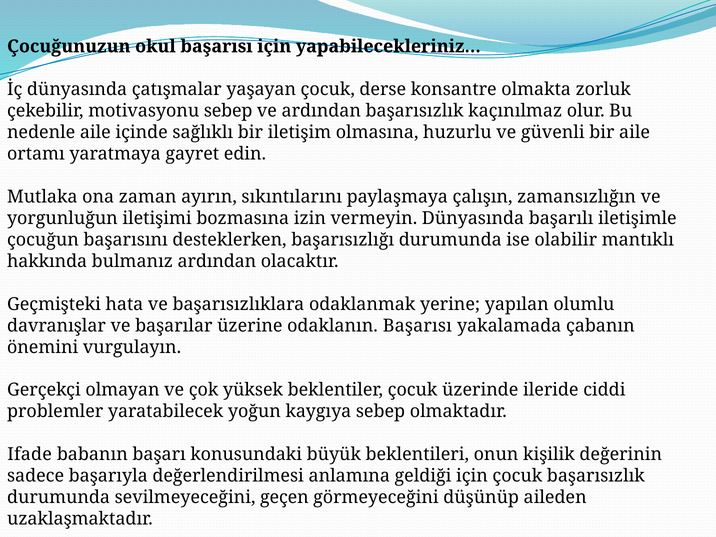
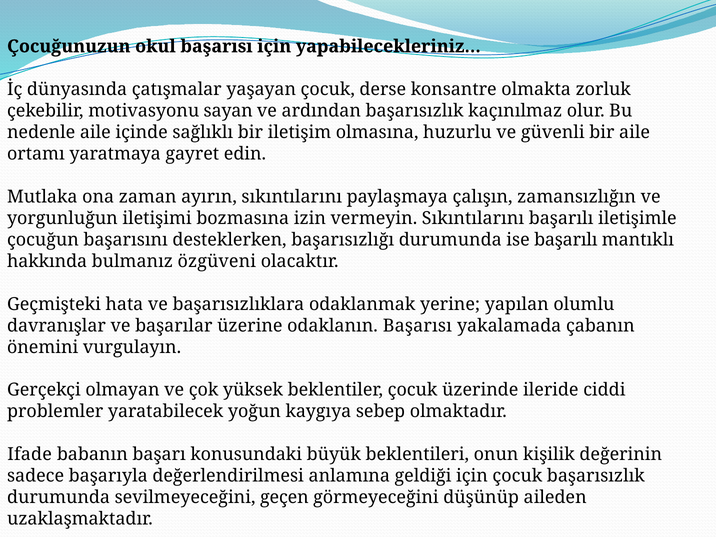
motivasyonu sebep: sebep -> sayan
vermeyin Dünyasında: Dünyasında -> Sıkıntılarını
ise olabilir: olabilir -> başarılı
bulmanız ardından: ardından -> özgüveni
